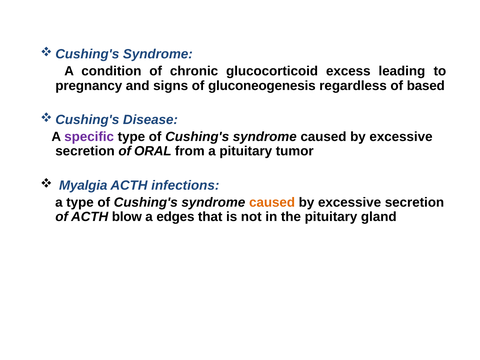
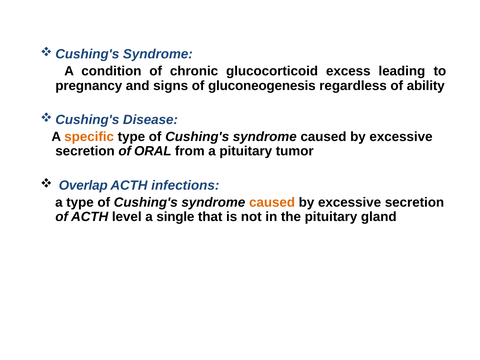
based: based -> ability
specific colour: purple -> orange
Myalgia: Myalgia -> Overlap
blow: blow -> level
edges: edges -> single
